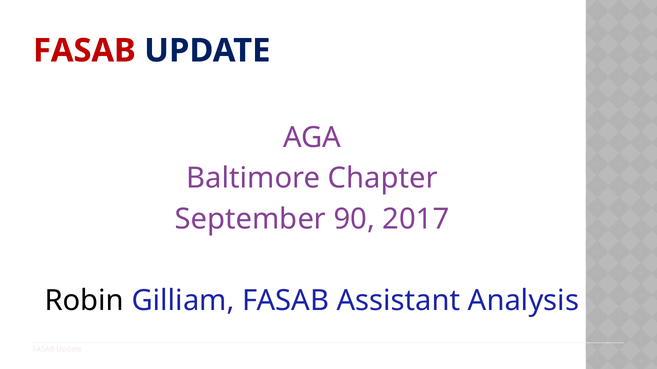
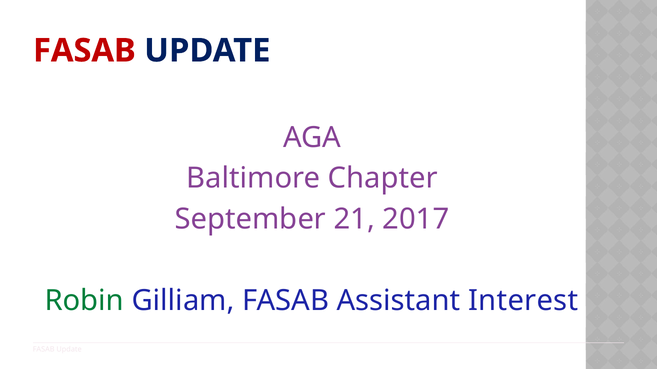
90: 90 -> 21
Robin colour: black -> green
Analysis: Analysis -> Interest
